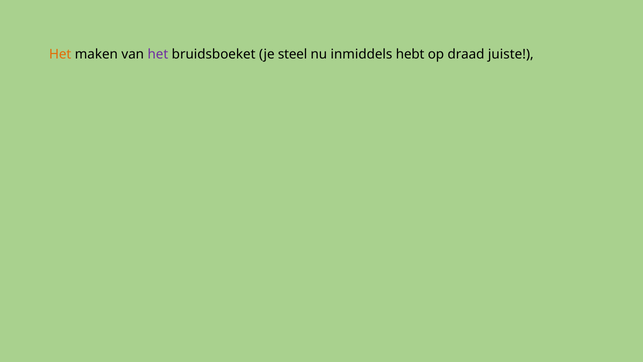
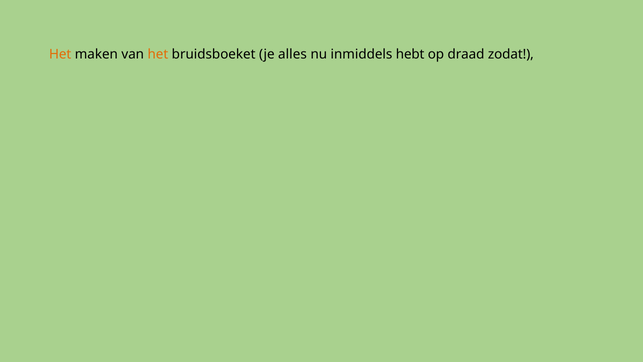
het at (158, 54) colour: purple -> orange
steel: steel -> alles
juiste: juiste -> zodat
